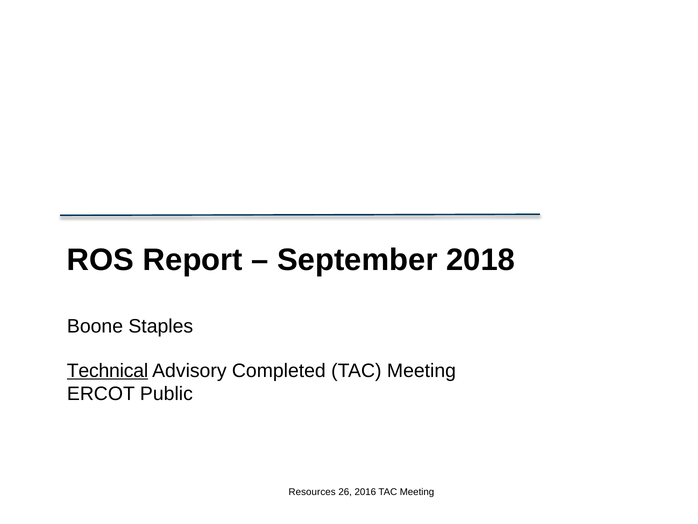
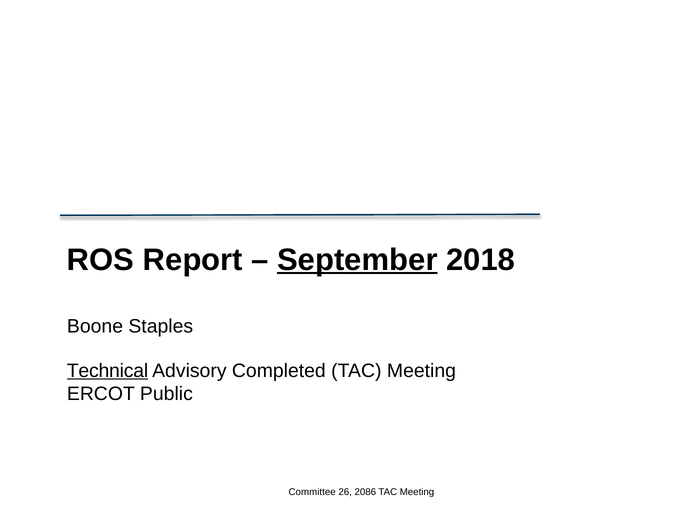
September underline: none -> present
Resources: Resources -> Committee
2016: 2016 -> 2086
